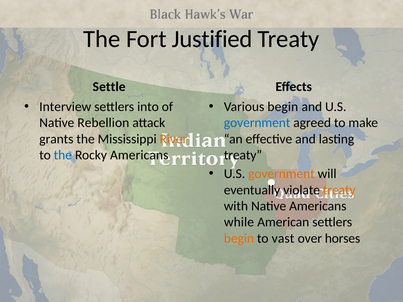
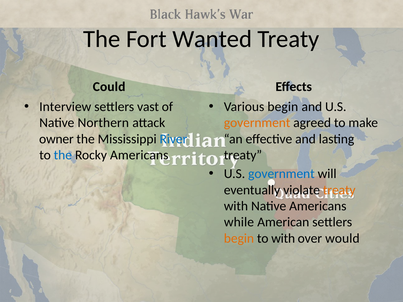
Justified: Justified -> Wanted
Settle: Settle -> Could
into: into -> vast
Rebellion: Rebellion -> Northern
government at (257, 123) colour: blue -> orange
grants: grants -> owner
River colour: orange -> blue
government at (281, 174) colour: orange -> blue
to vast: vast -> with
horses: horses -> would
